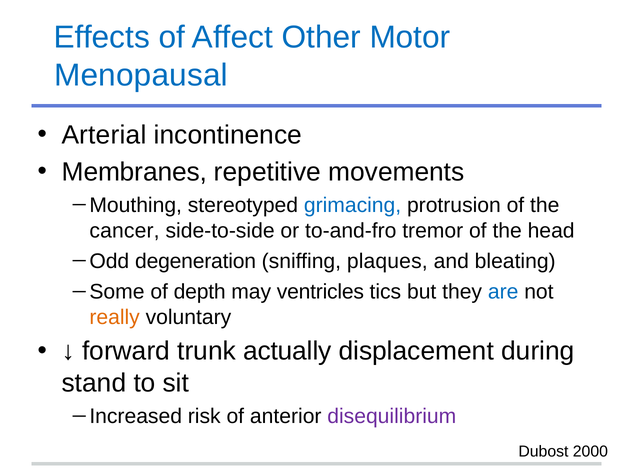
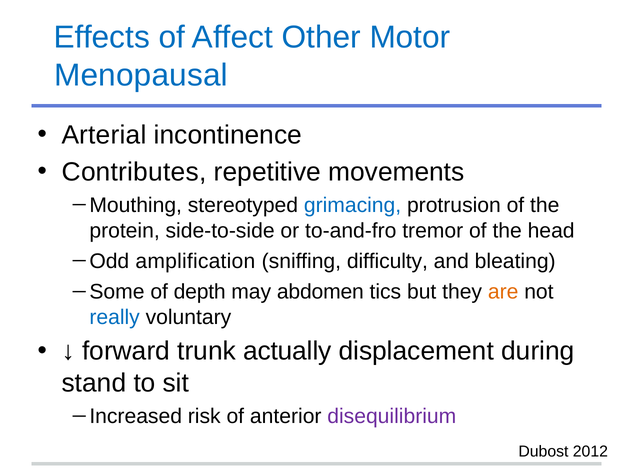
Membranes: Membranes -> Contributes
cancer: cancer -> protein
degeneration: degeneration -> amplification
plaques: plaques -> difficulty
ventricles: ventricles -> abdomen
are colour: blue -> orange
really colour: orange -> blue
2000: 2000 -> 2012
